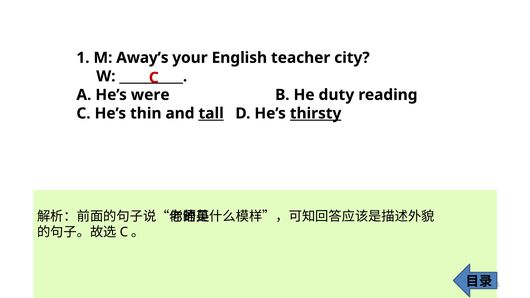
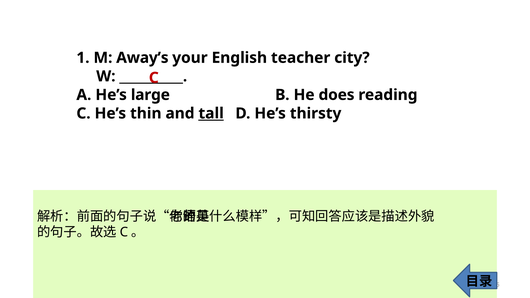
were: were -> large
duty: duty -> does
thirsty underline: present -> none
